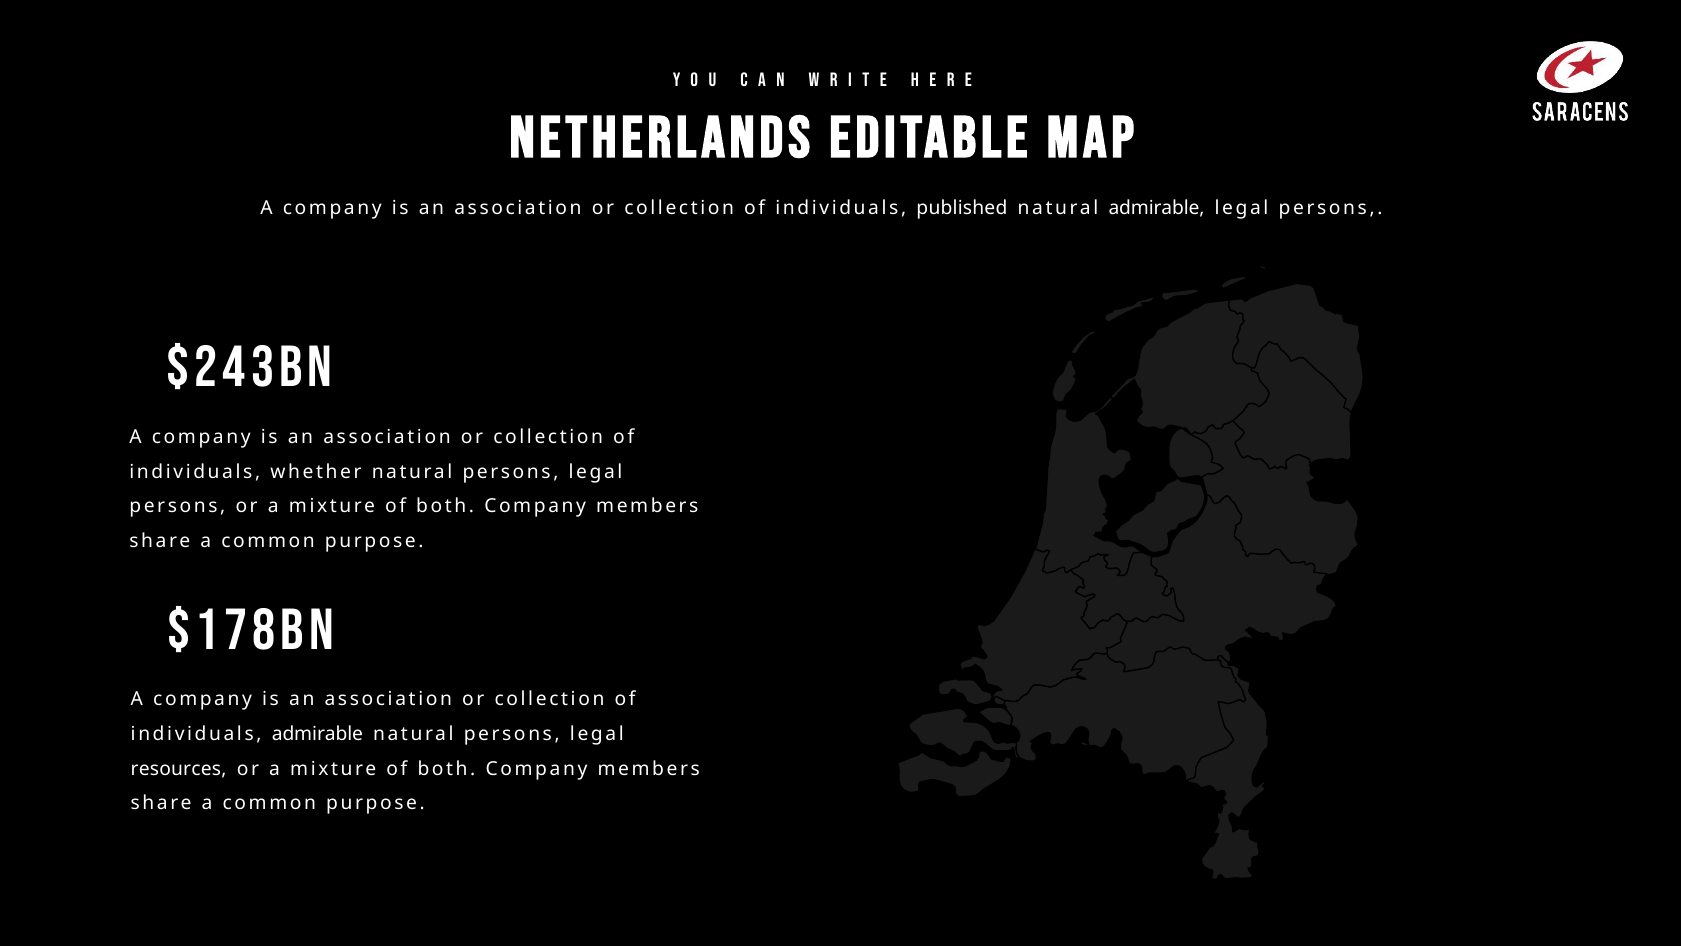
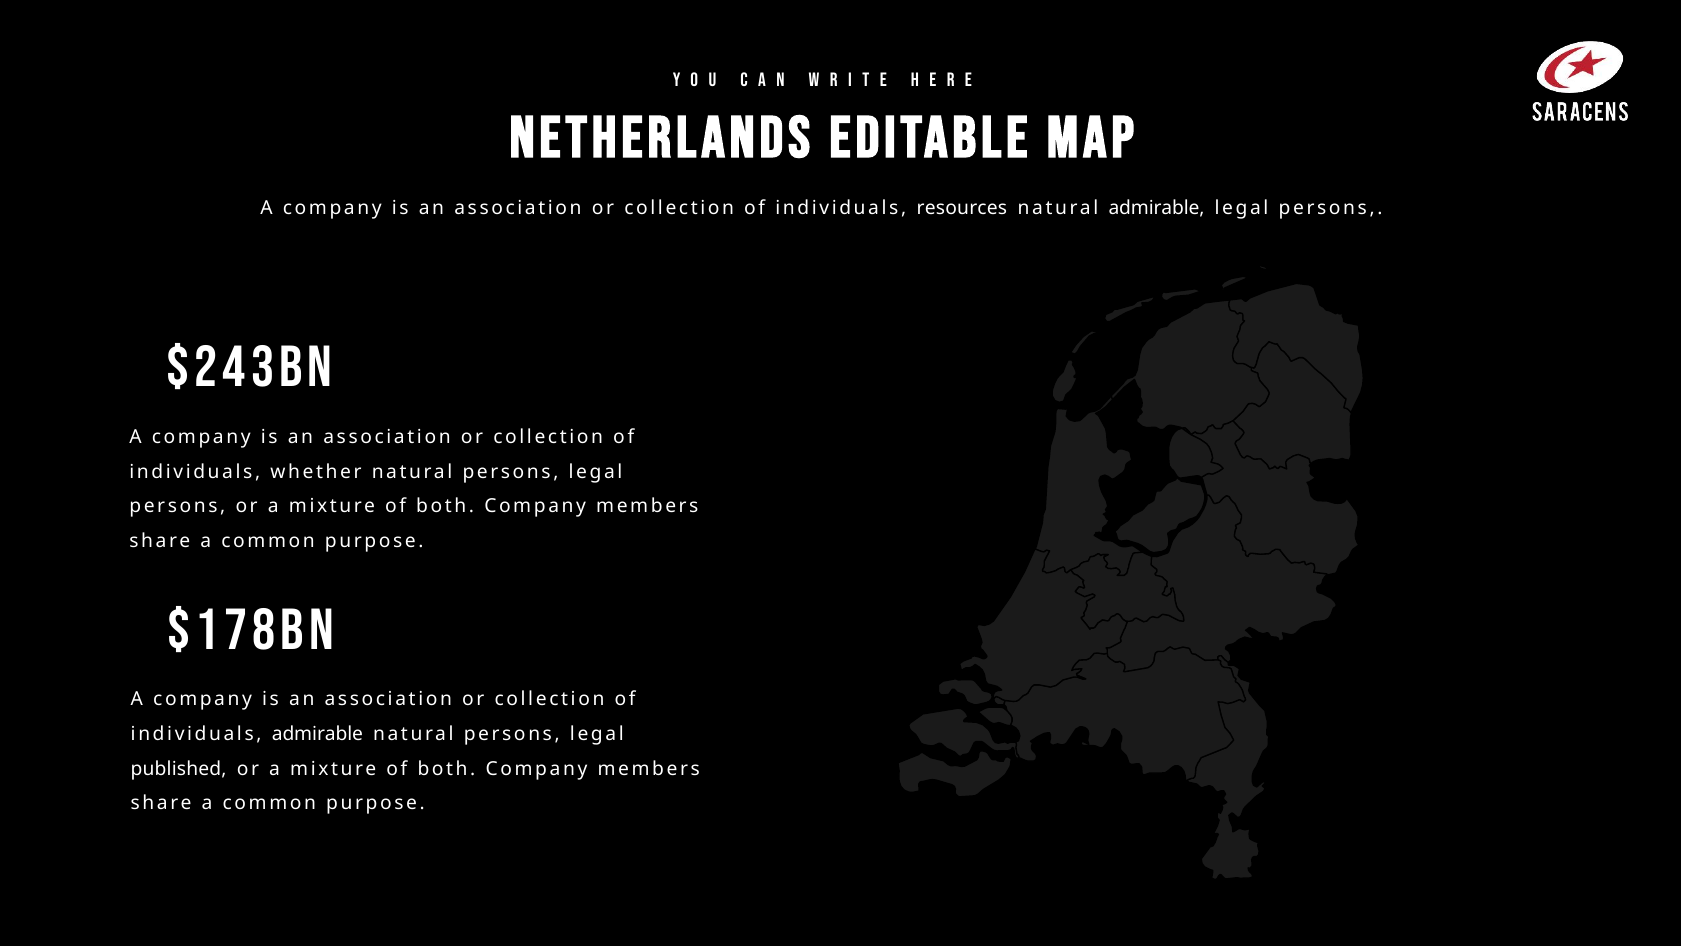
published: published -> resources
resources: resources -> published
